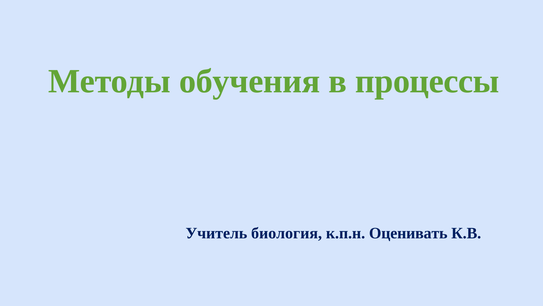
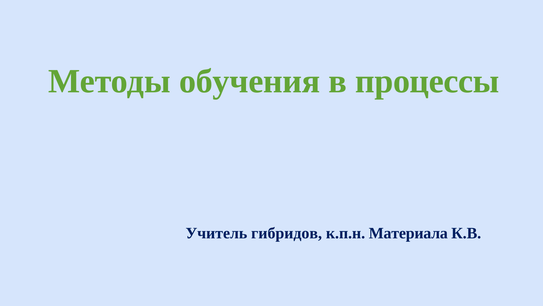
биология: биология -> гибридов
Оценивать: Оценивать -> Материала
